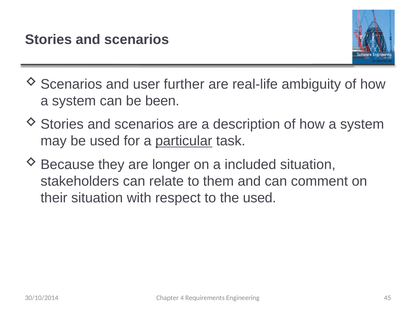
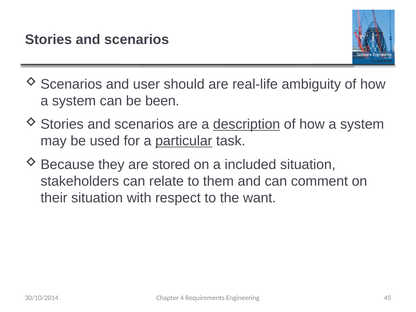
further: further -> should
description underline: none -> present
longer: longer -> stored
the used: used -> want
